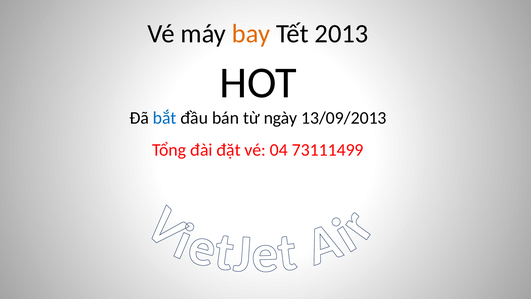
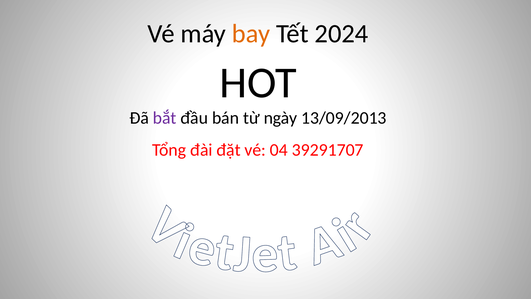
2013: 2013 -> 2024
bắt colour: blue -> purple
73111499: 73111499 -> 39291707
